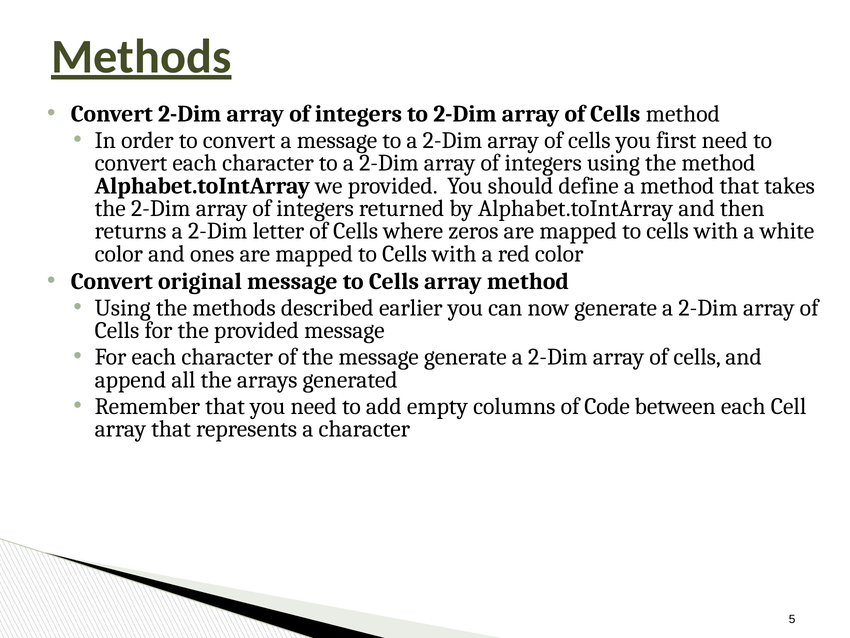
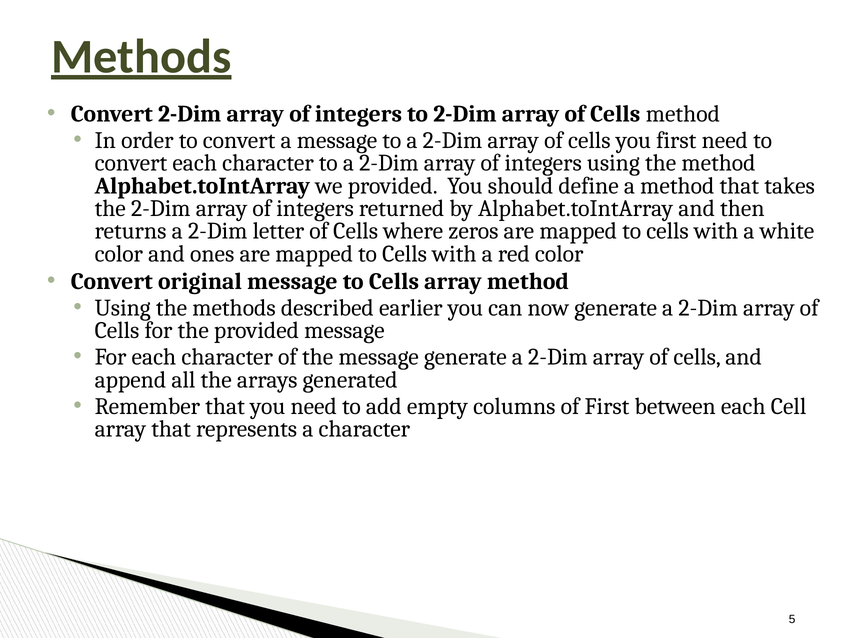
of Code: Code -> First
